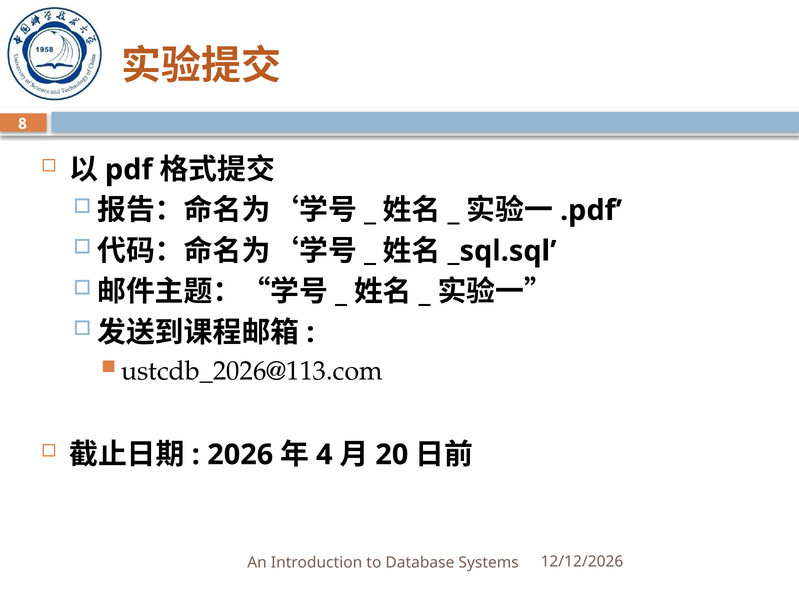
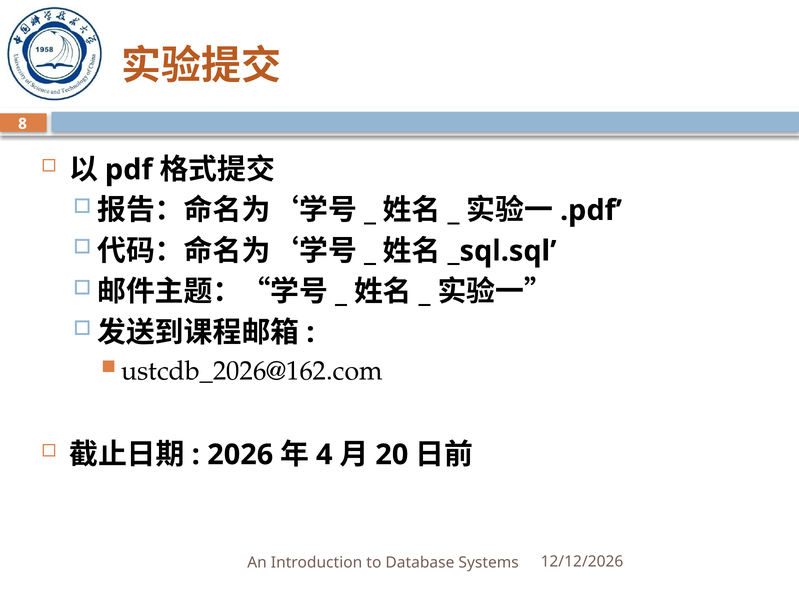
ustcdb_2026@113.com: ustcdb_2026@113.com -> ustcdb_2026@162.com
